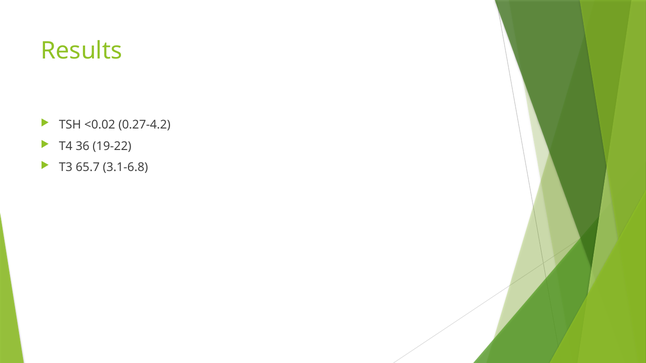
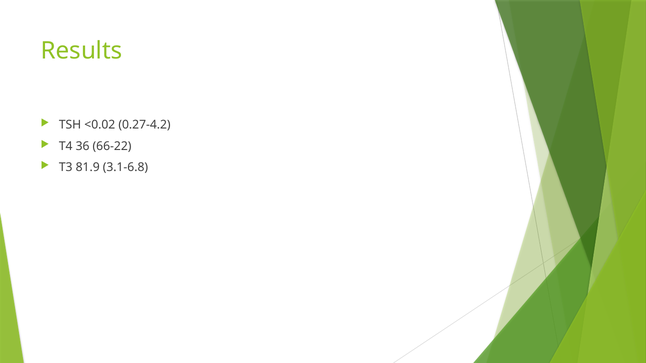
19-22: 19-22 -> 66-22
65.7: 65.7 -> 81.9
